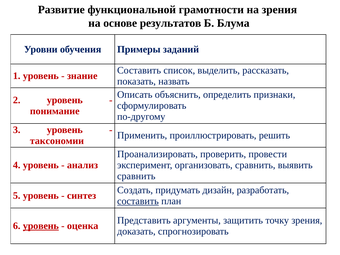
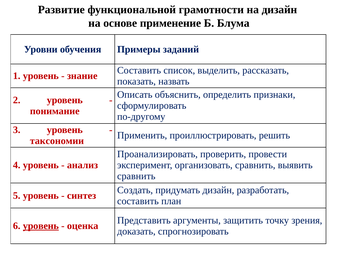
на зрения: зрения -> дизайн
результатов: результатов -> применение
составить at (138, 201) underline: present -> none
